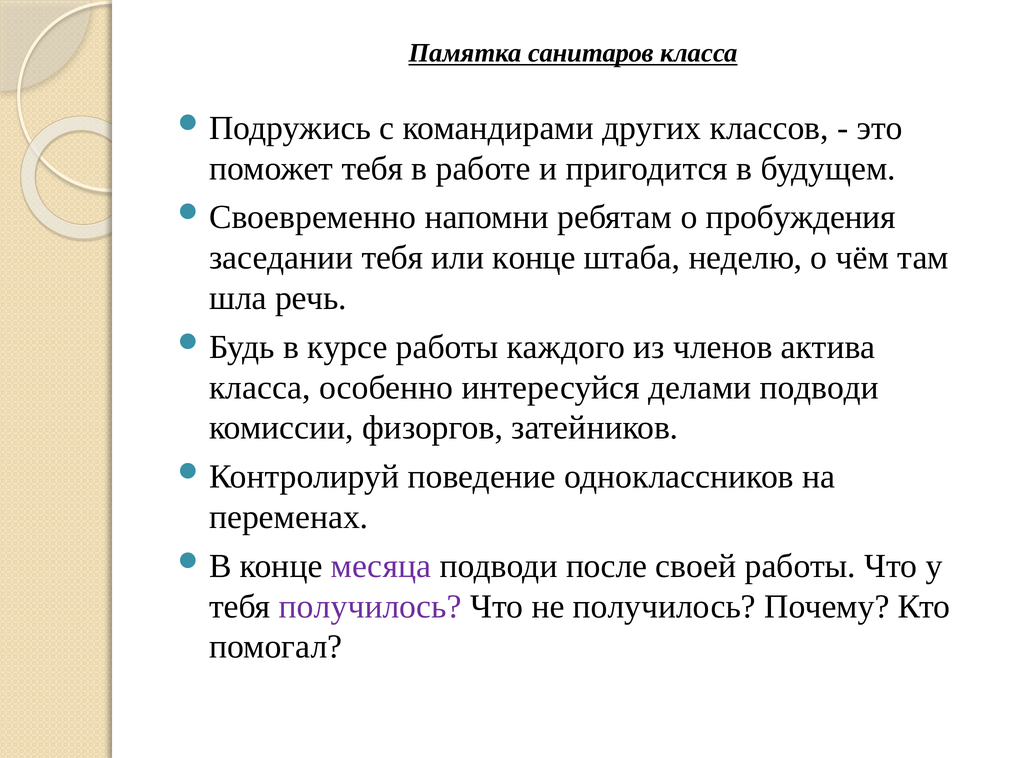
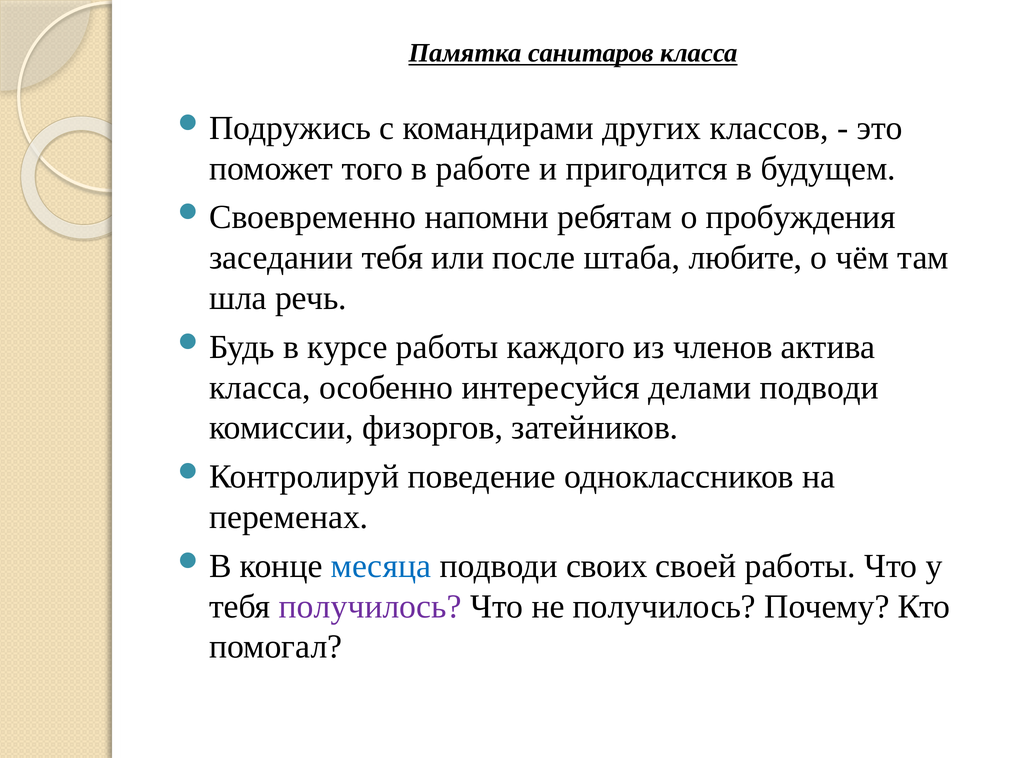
поможет тебя: тебя -> того
или конце: конце -> после
неделю: неделю -> любите
месяца colour: purple -> blue
после: после -> своих
